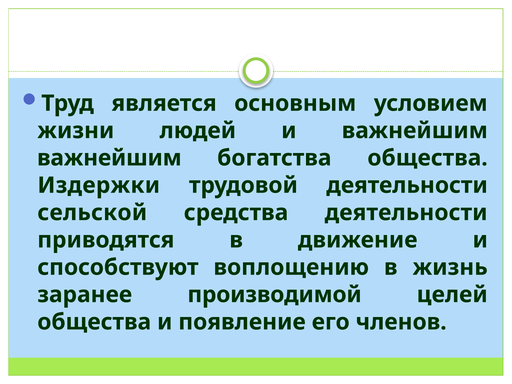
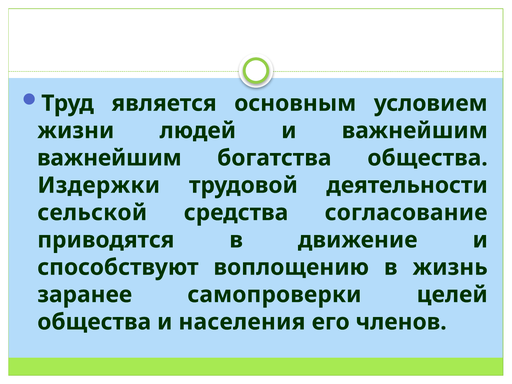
средства деятельности: деятельности -> согласование
производимой: производимой -> самопроверки
появление: появление -> населения
